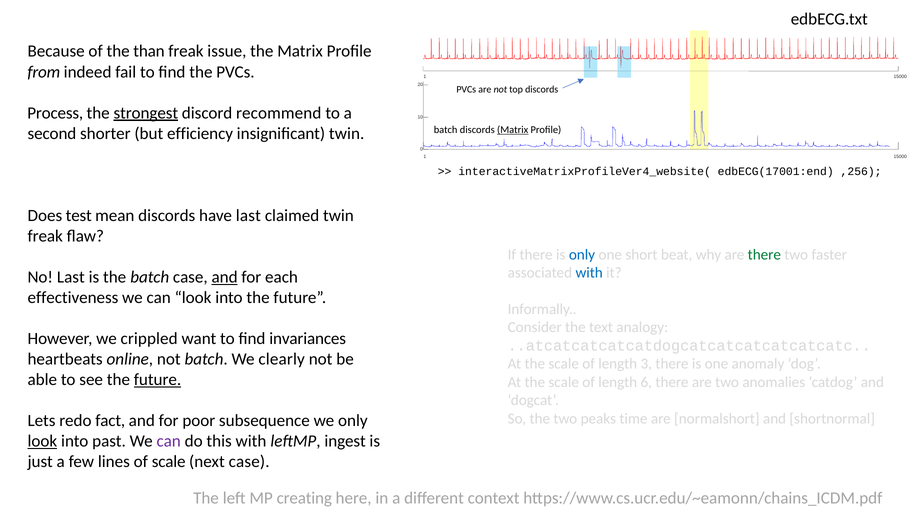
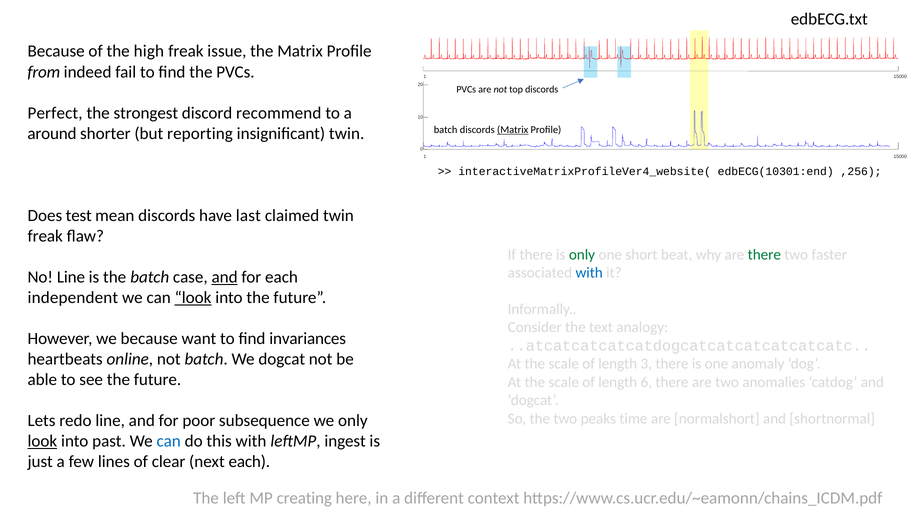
than: than -> high
Process: Process -> Perfect
strongest underline: present -> none
second: second -> around
efficiency: efficiency -> reporting
edbECG(17001:end: edbECG(17001:end -> edbECG(10301:end
only at (582, 254) colour: blue -> green
No Last: Last -> Line
effectiveness: effectiveness -> independent
look at (193, 297) underline: none -> present
we crippled: crippled -> because
We clearly: clearly -> dogcat
future at (158, 379) underline: present -> none
redo fact: fact -> line
can at (169, 441) colour: purple -> blue
of scale: scale -> clear
next case: case -> each
